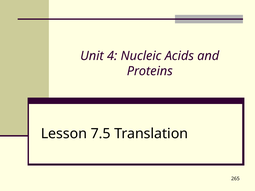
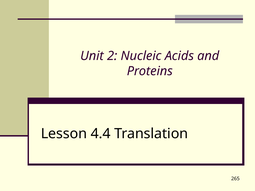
4: 4 -> 2
7.5: 7.5 -> 4.4
